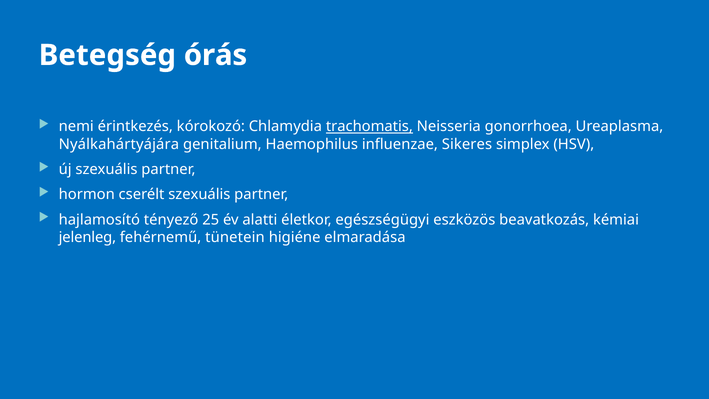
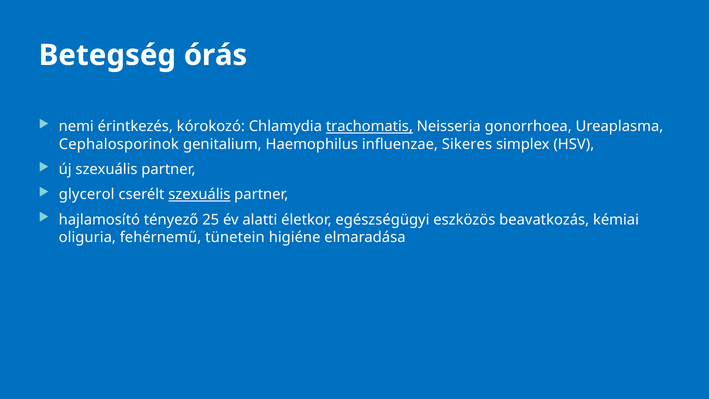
Nyálkahártyájára: Nyálkahártyájára -> Cephalosporinok
hormon: hormon -> glycerol
szexuális at (199, 194) underline: none -> present
jelenleg: jelenleg -> oliguria
